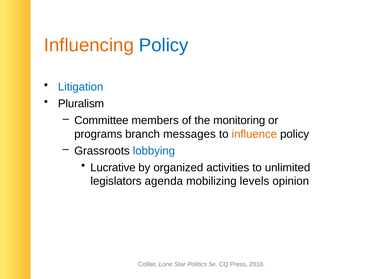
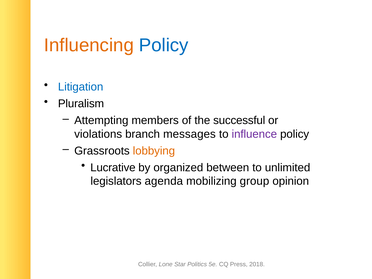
Committee: Committee -> Attempting
monitoring: monitoring -> successful
programs: programs -> violations
influence colour: orange -> purple
lobbying colour: blue -> orange
activities: activities -> between
levels: levels -> group
